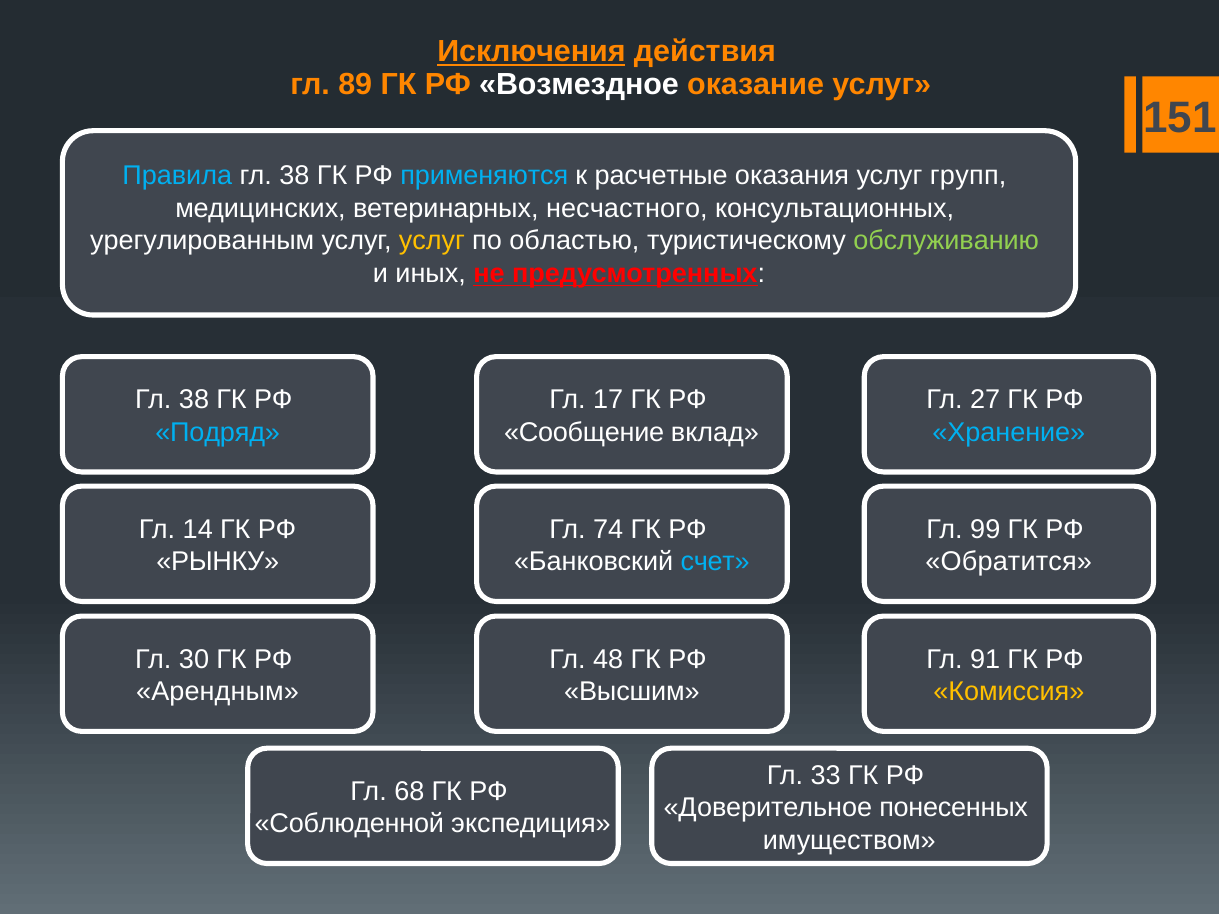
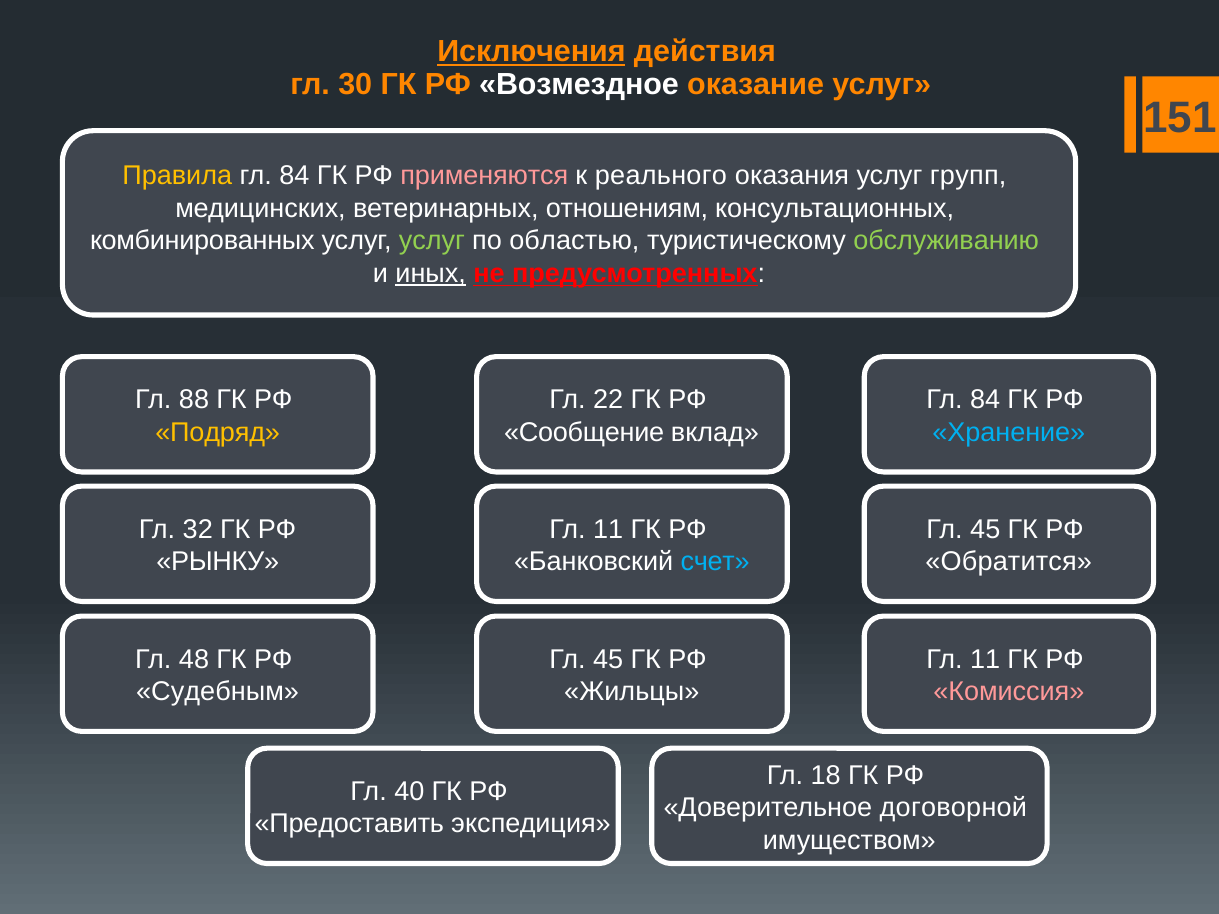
89: 89 -> 30
Правила colour: light blue -> yellow
38 at (294, 176): 38 -> 84
применяются colour: light blue -> pink
расчетные: расчетные -> реального
несчастного: несчастного -> отношениям
урегулированным: урегулированным -> комбинированных
услуг at (432, 241) colour: yellow -> light green
иных underline: none -> present
38 at (194, 400): 38 -> 88
17: 17 -> 22
27 at (985, 400): 27 -> 84
Подряд colour: light blue -> yellow
14: 14 -> 32
74 at (608, 530): 74 -> 11
99 at (985, 530): 99 -> 45
30: 30 -> 48
48 at (608, 660): 48 -> 45
91 at (985, 660): 91 -> 11
Арендным: Арендным -> Судебным
Высшим: Высшим -> Жильцы
Комиссия colour: yellow -> pink
33: 33 -> 18
68: 68 -> 40
понесенных: понесенных -> договорной
Соблюденной: Соблюденной -> Предоставить
